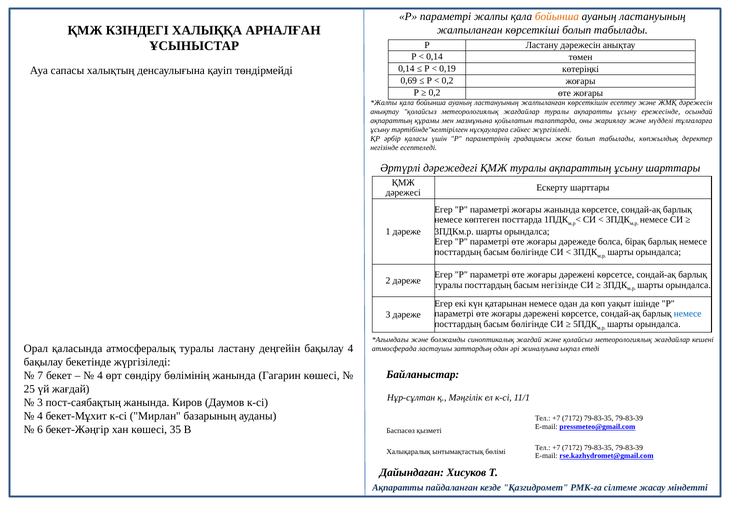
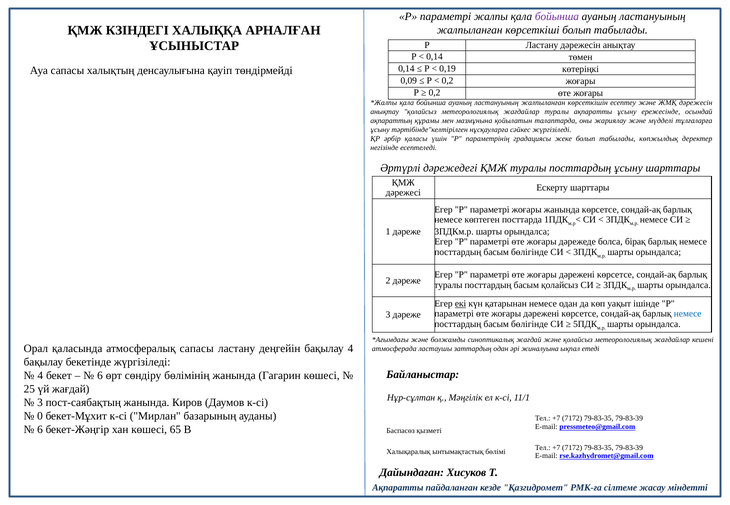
бойынша at (557, 16) colour: orange -> purple
0,69: 0,69 -> 0,09
ҚМЖ туралы ақпараттың: ақпараттың -> посттардың
басым негізінде: негізінде -> қолайсыз
екі underline: none -> present
атмосфералық туралы: туралы -> сапасы
7 at (40, 376): 7 -> 4
4 at (100, 376): 4 -> 6
4 at (40, 416): 4 -> 0
35: 35 -> 65
